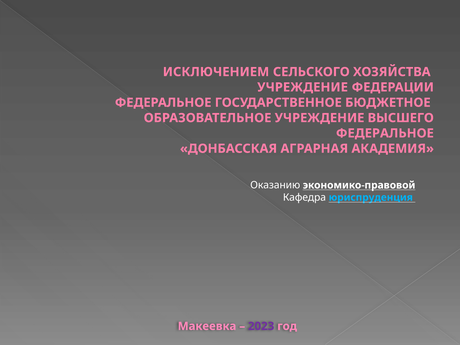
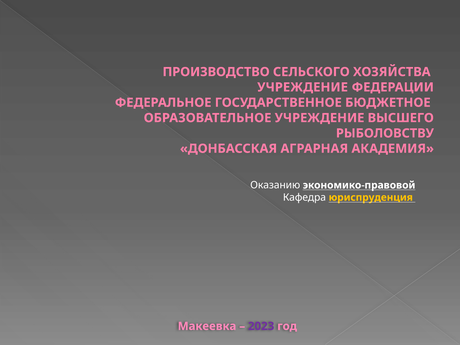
ИСКЛЮЧЕНИЕМ: ИСКЛЮЧЕНИЕМ -> ПРОИЗВОДСТВО
ФЕДЕРАЛЬНОЕ at (385, 133): ФЕДЕРАЛЬНОЕ -> РЫБОЛОВСТВУ
юриспруденция colour: light blue -> yellow
